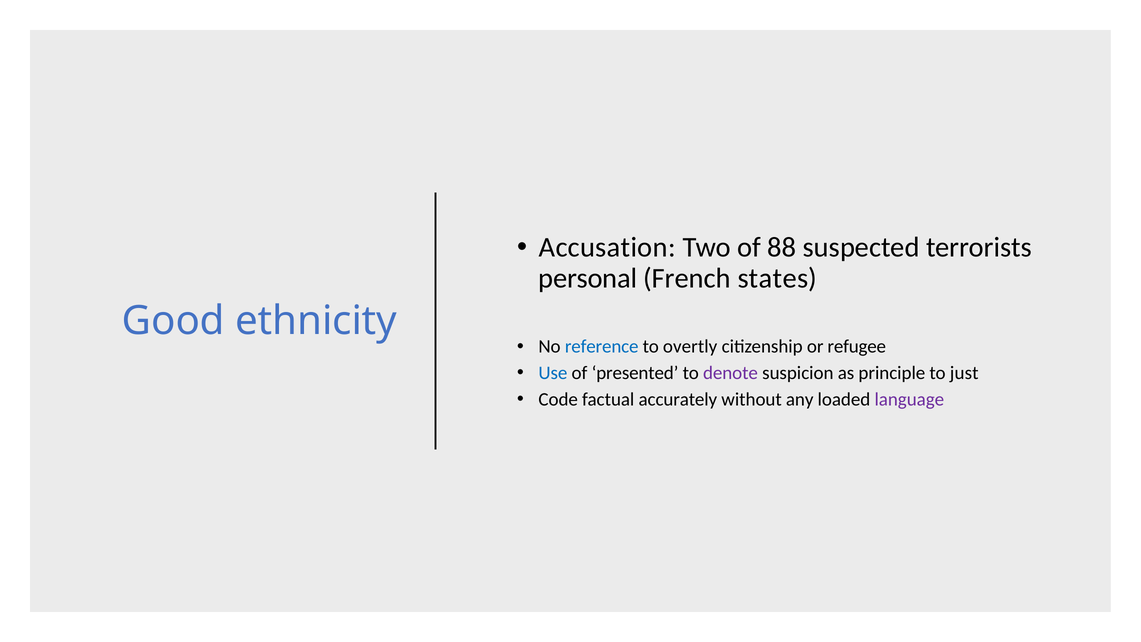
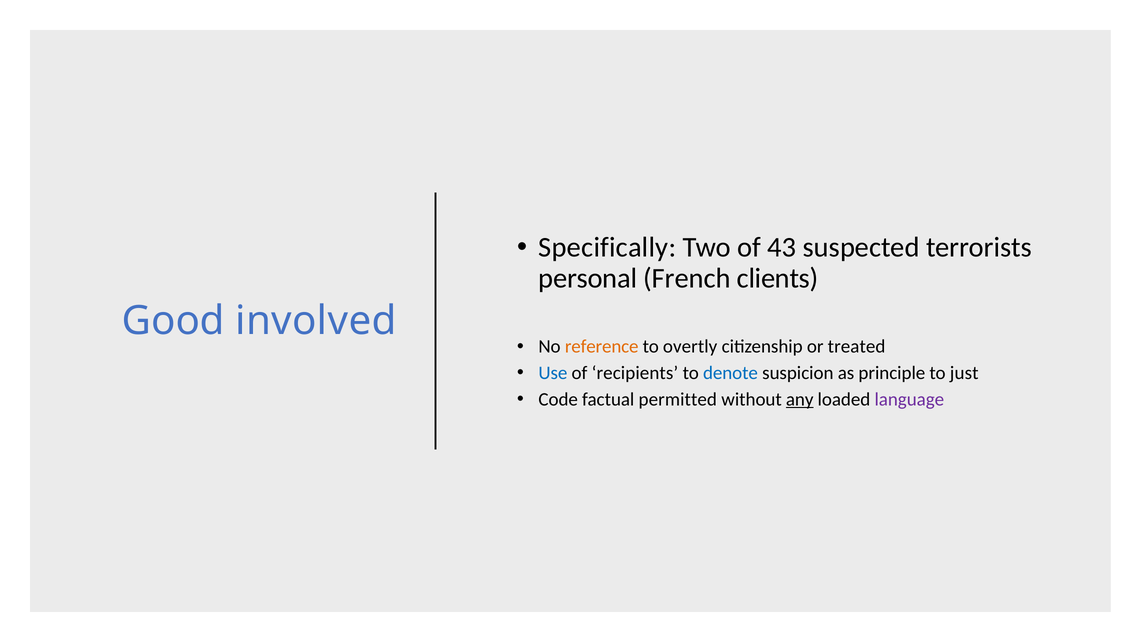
Accusation: Accusation -> Specifically
88: 88 -> 43
states: states -> clients
ethnicity: ethnicity -> involved
reference colour: blue -> orange
refugee: refugee -> treated
presented: presented -> recipients
denote colour: purple -> blue
accurately: accurately -> permitted
any underline: none -> present
